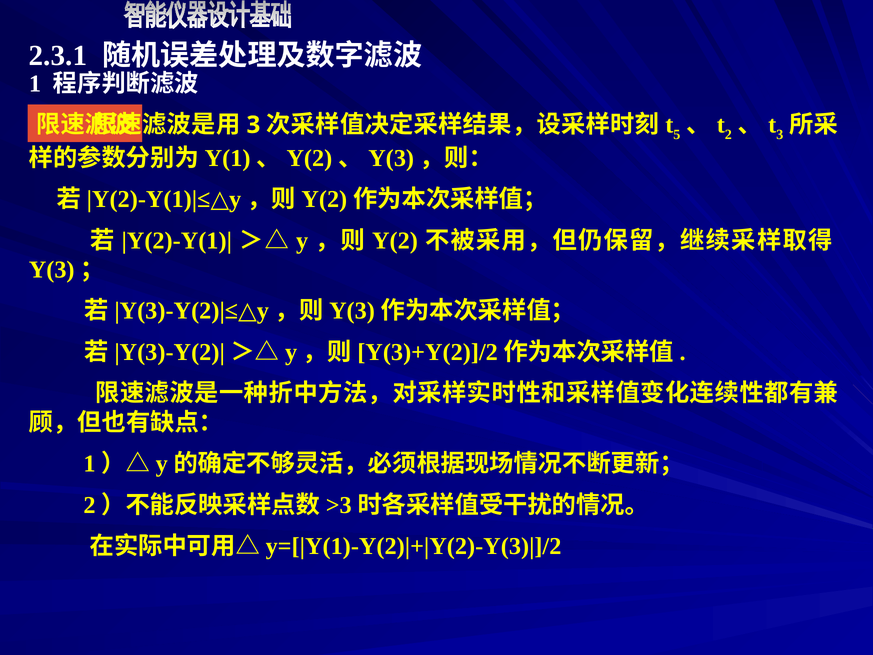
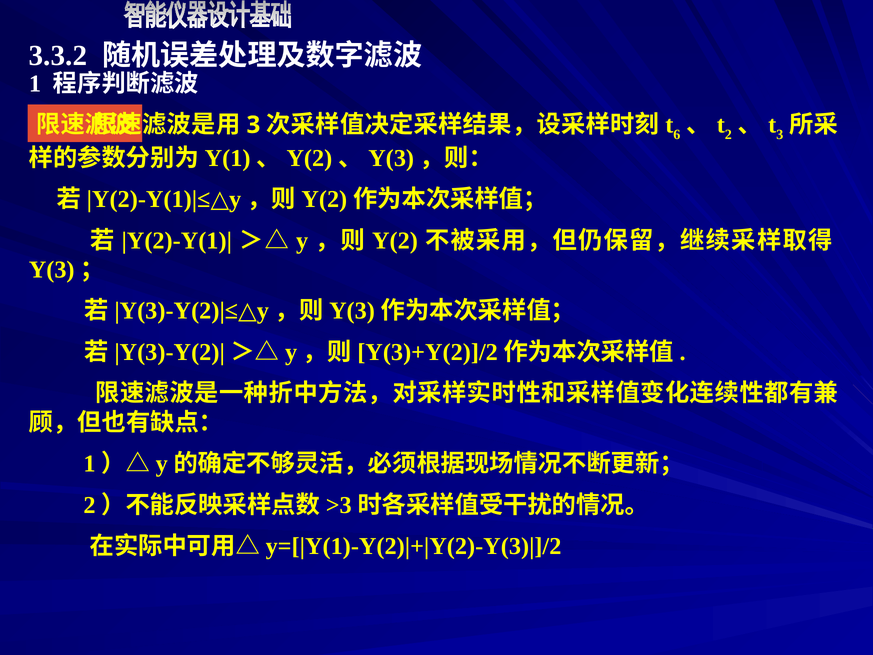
2.3.1: 2.3.1 -> 3.3.2
5: 5 -> 6
